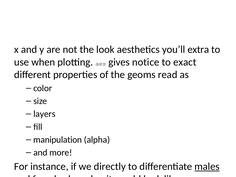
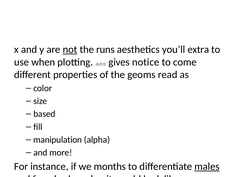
not underline: none -> present
the look: look -> runs
exact: exact -> come
layers: layers -> based
directly: directly -> months
